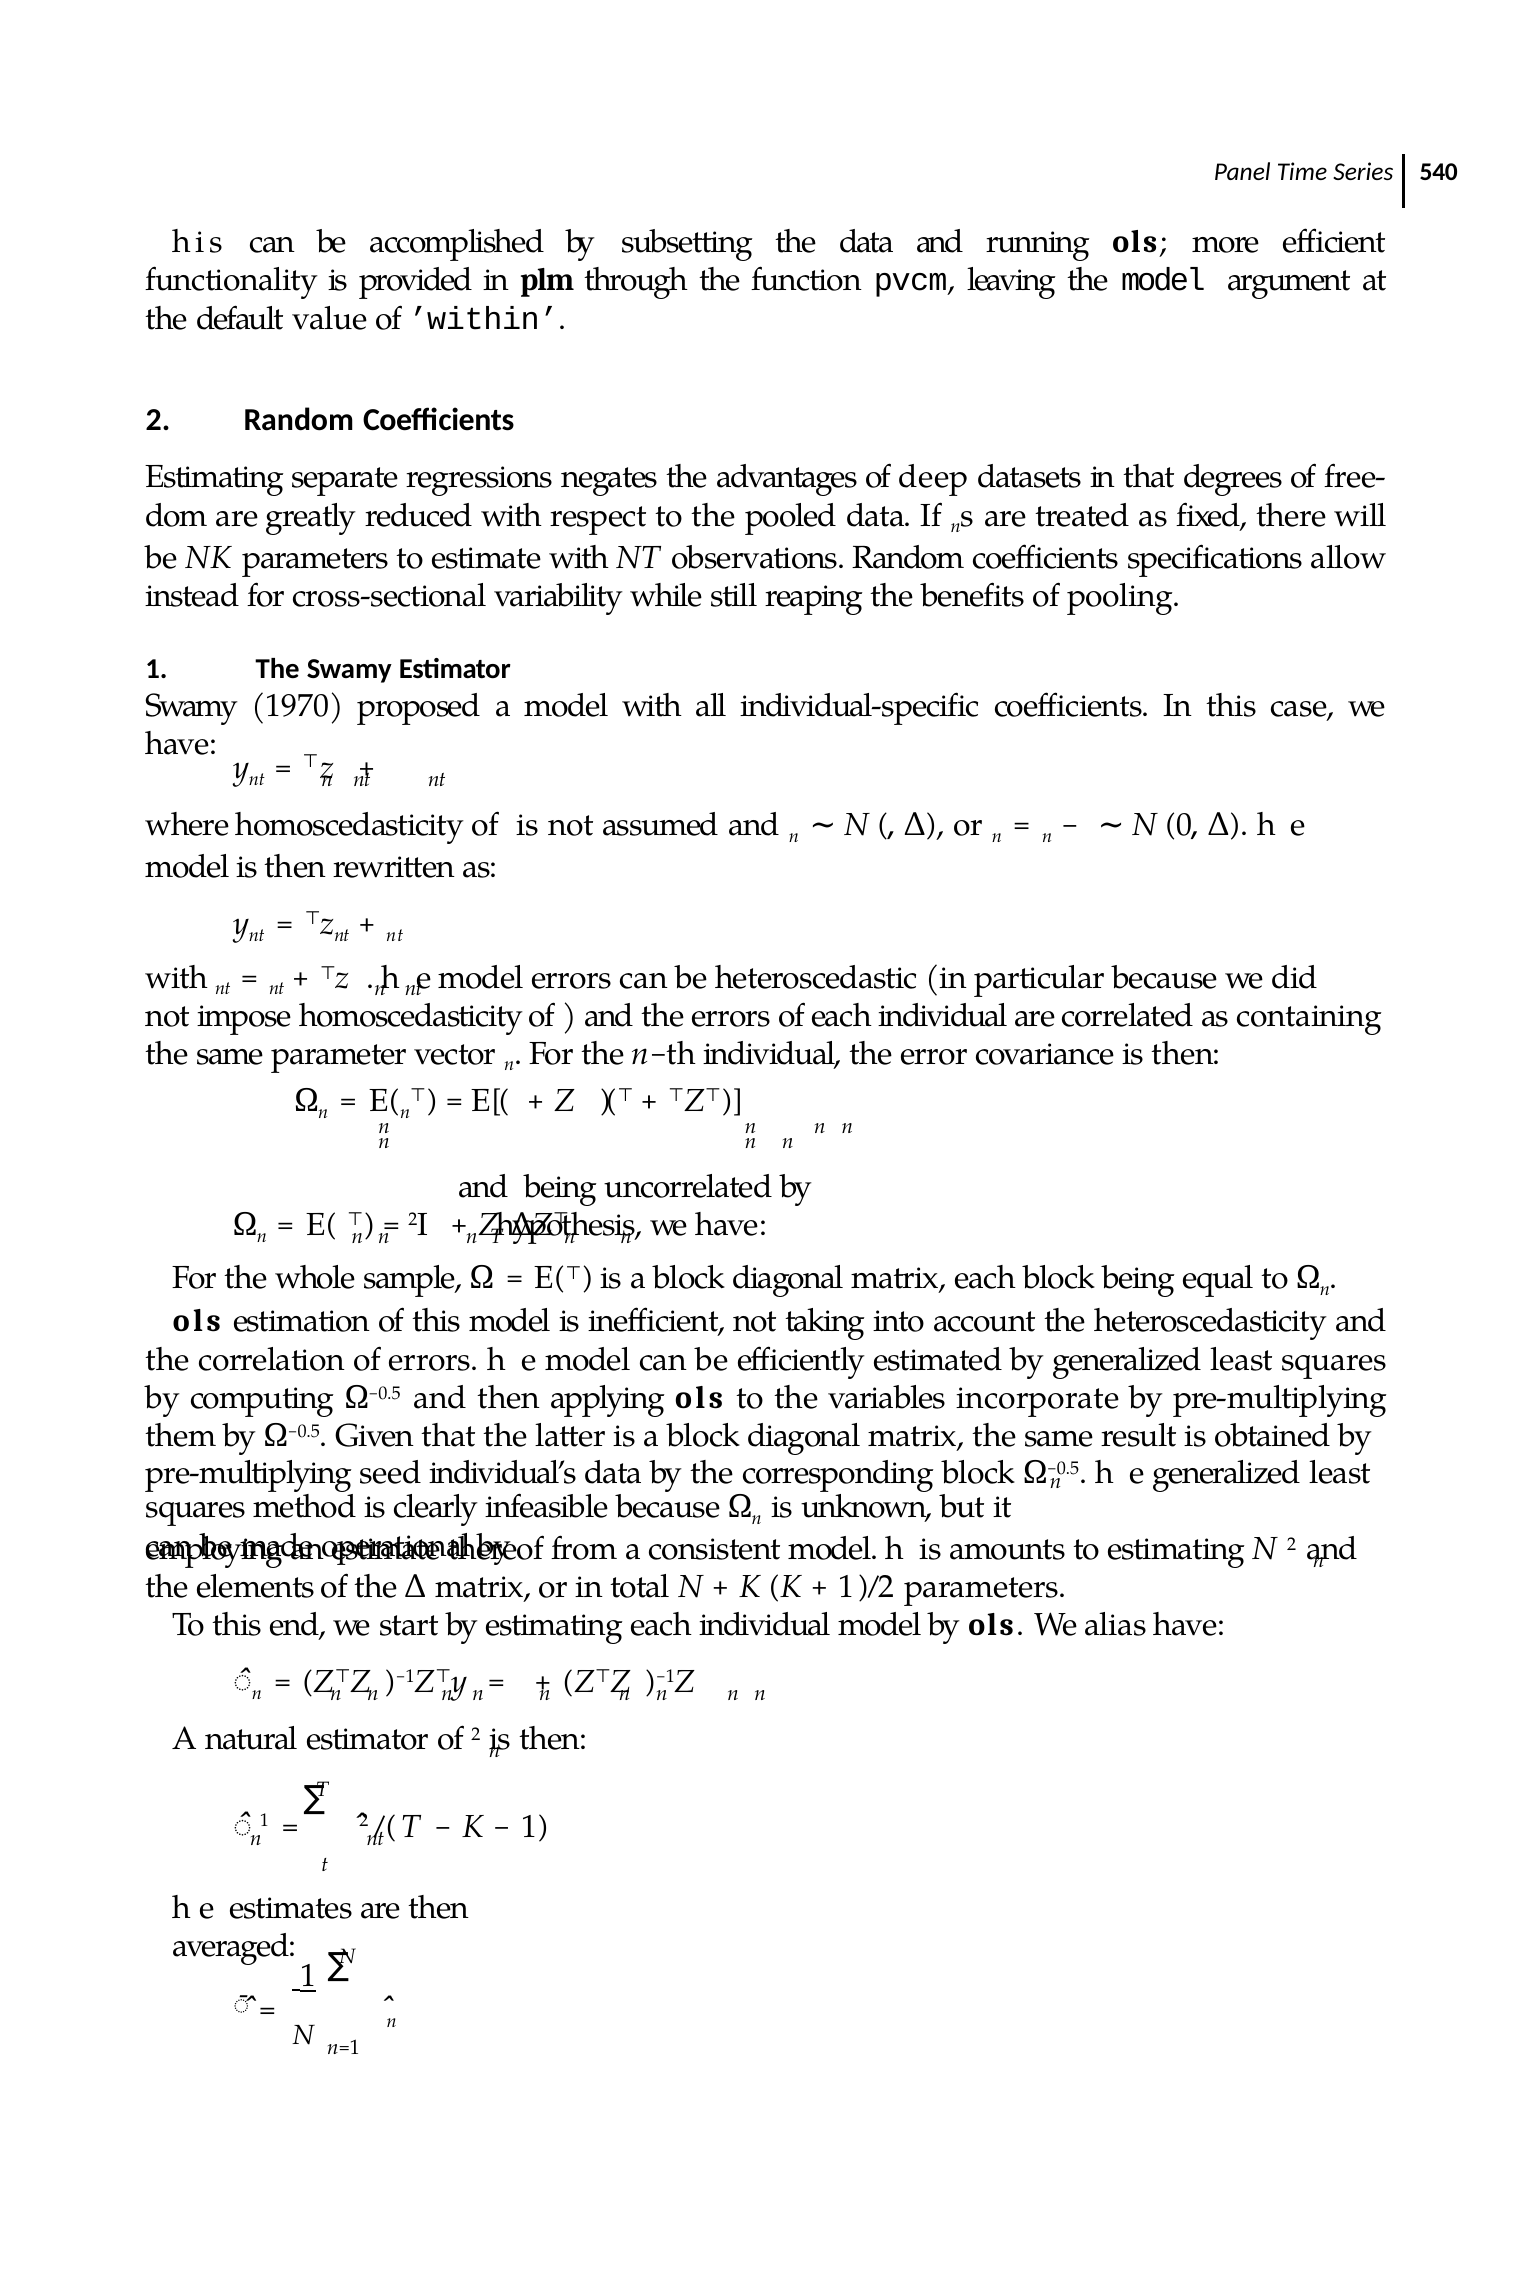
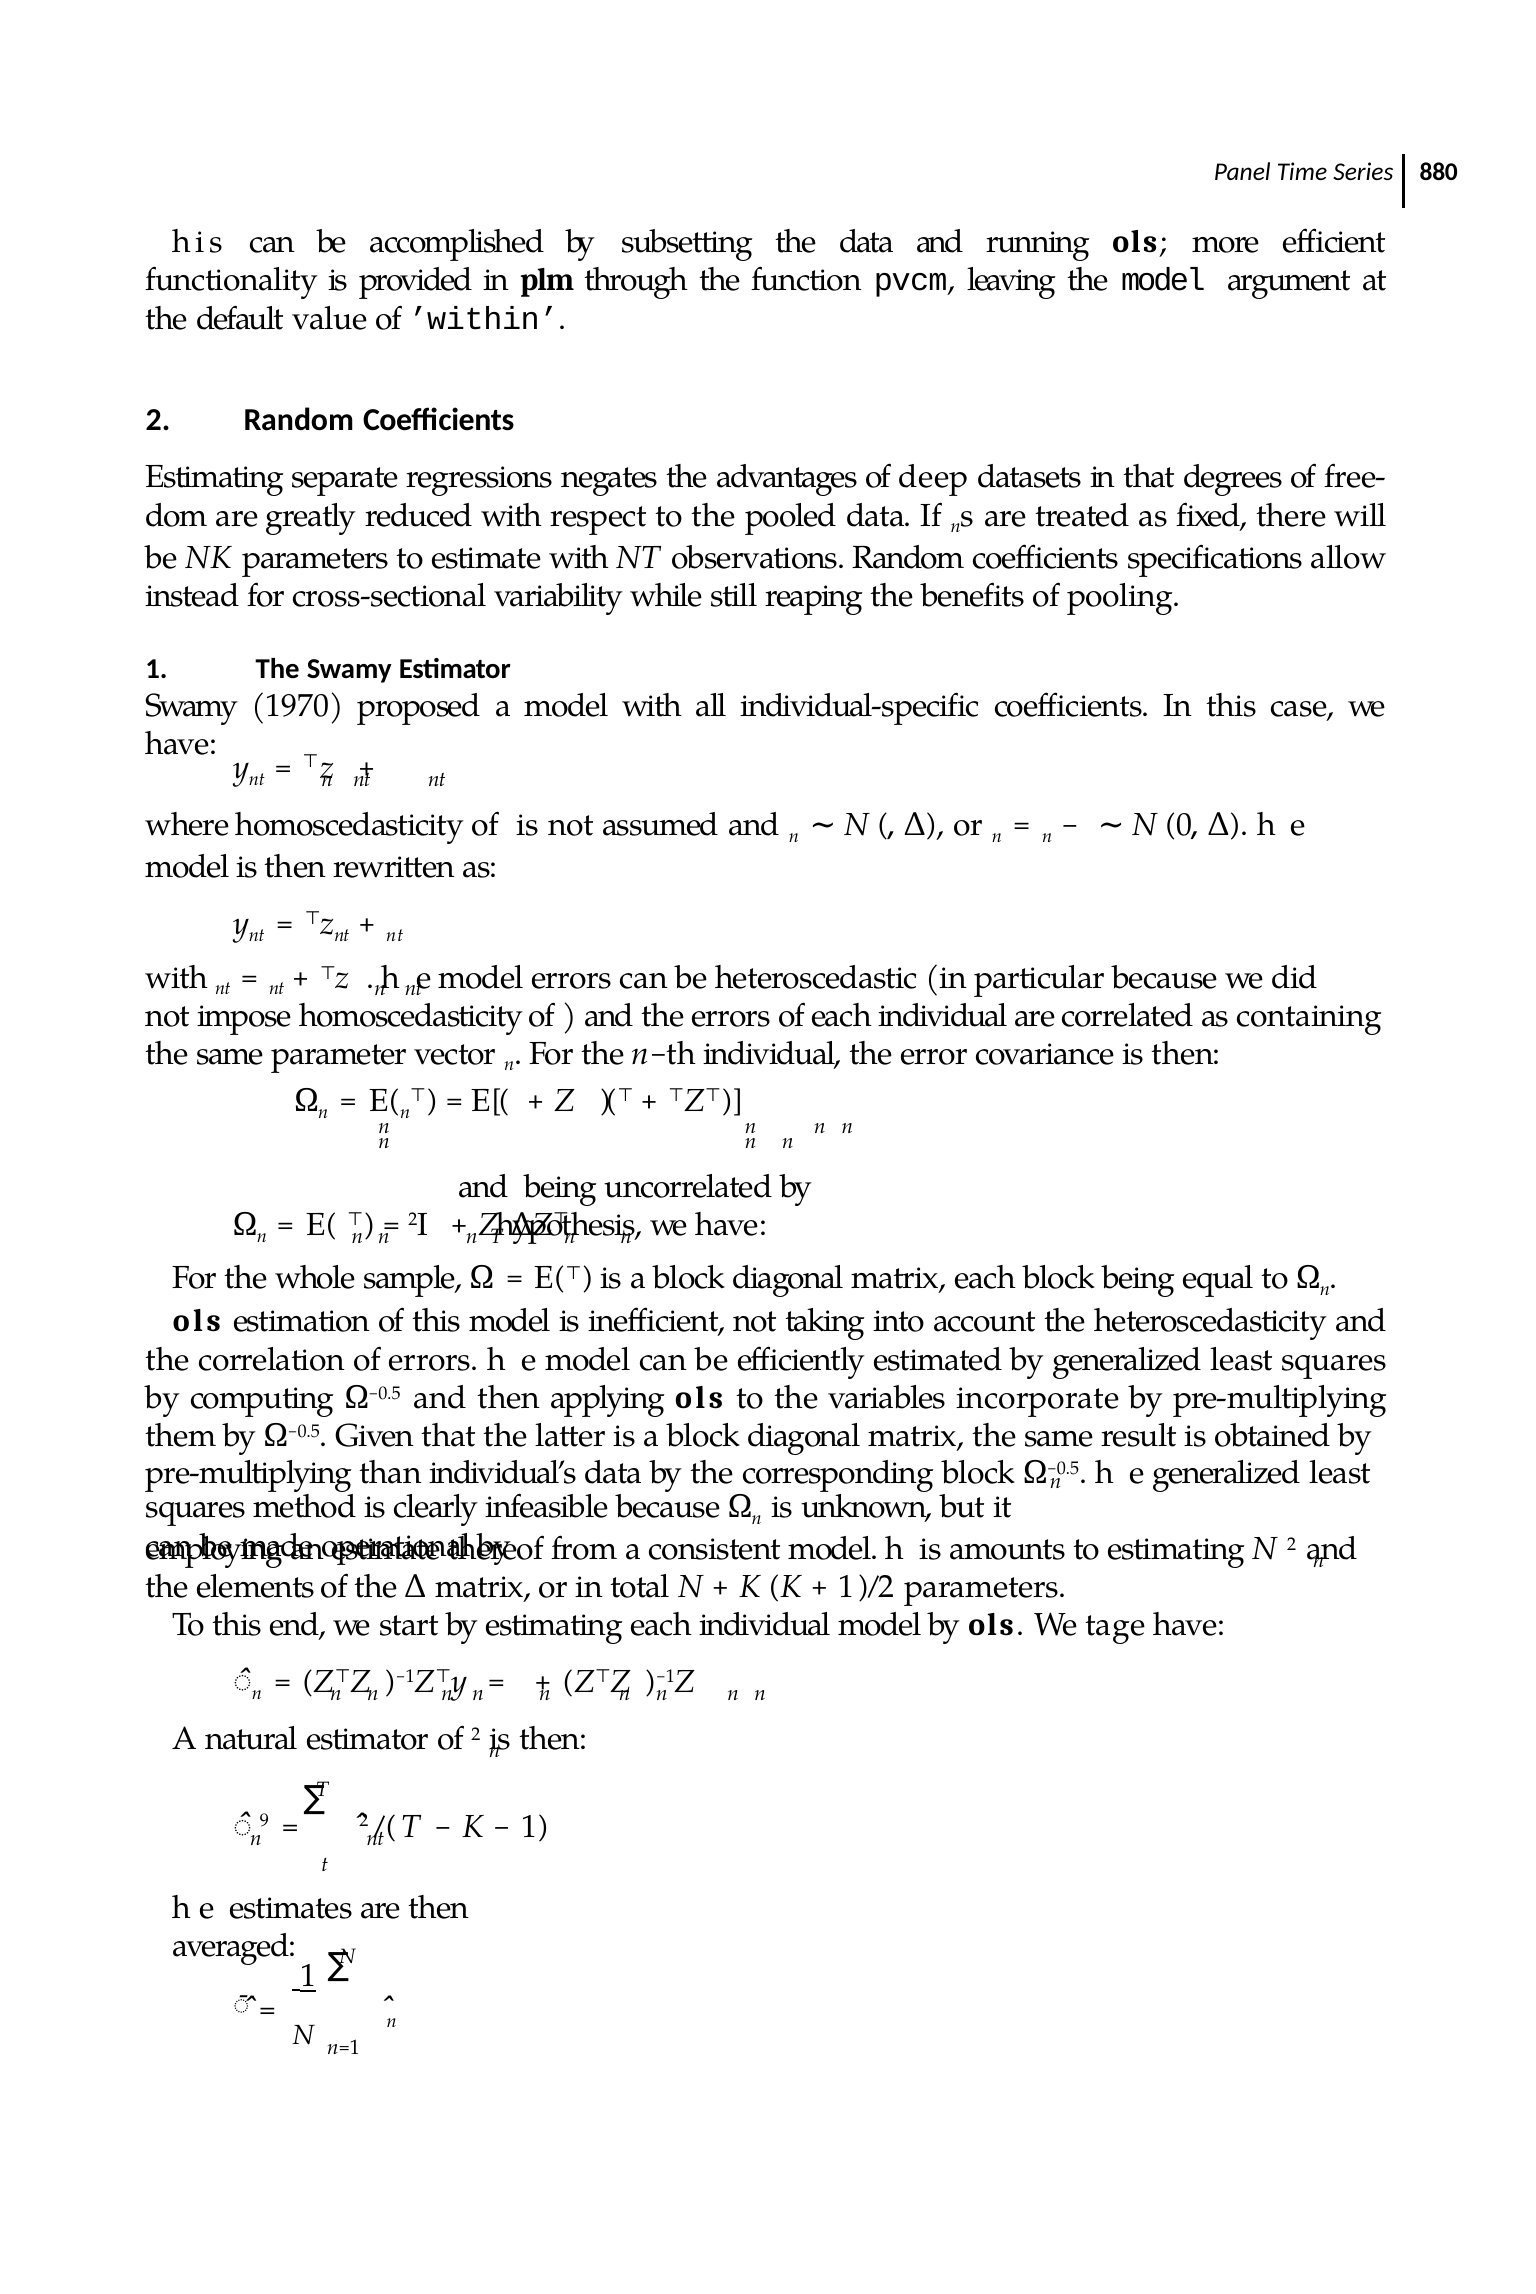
540: 540 -> 880
seed: seed -> than
alias: alias -> tage
1 at (265, 1821): 1 -> 9
